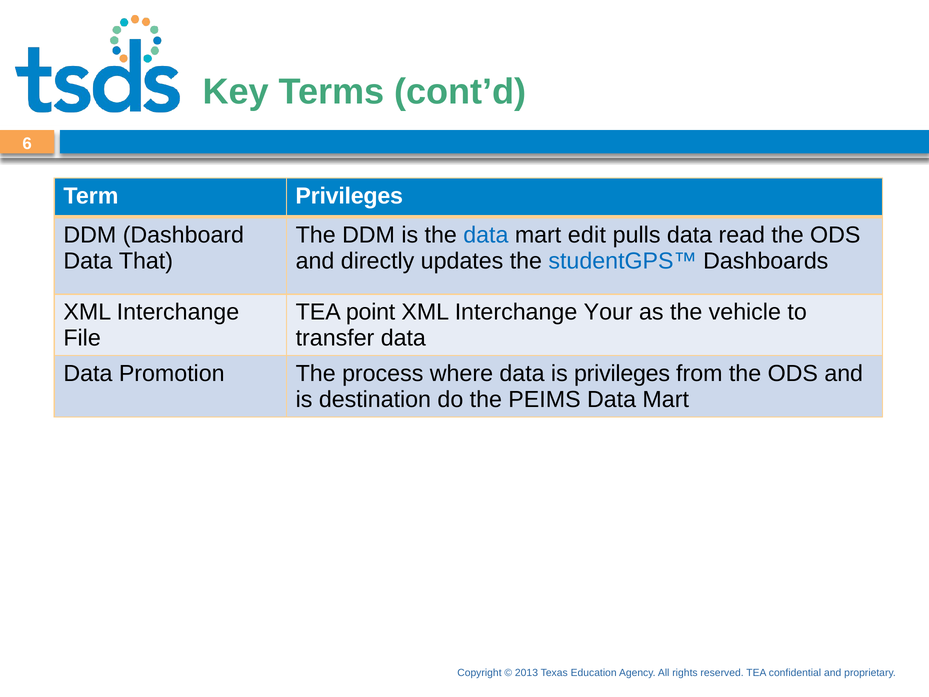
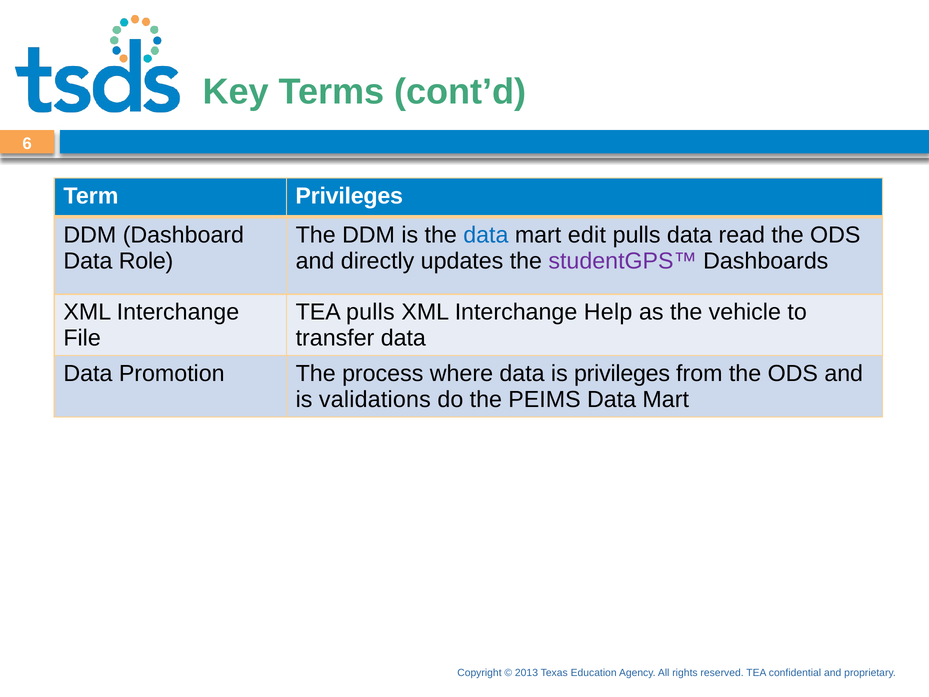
That: That -> Role
studentGPS™ colour: blue -> purple
TEA point: point -> pulls
Your: Your -> Help
destination: destination -> validations
